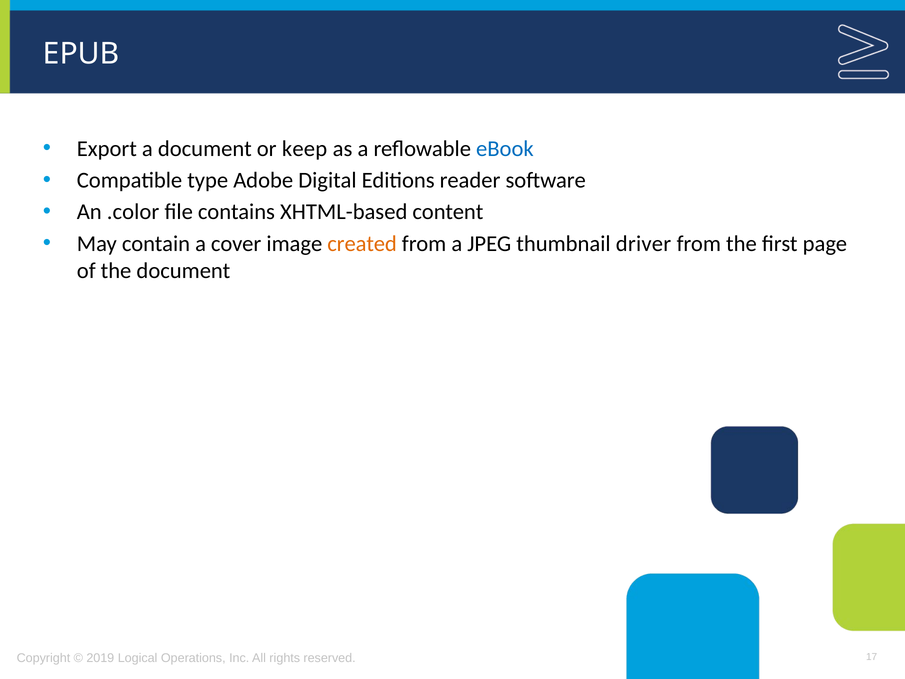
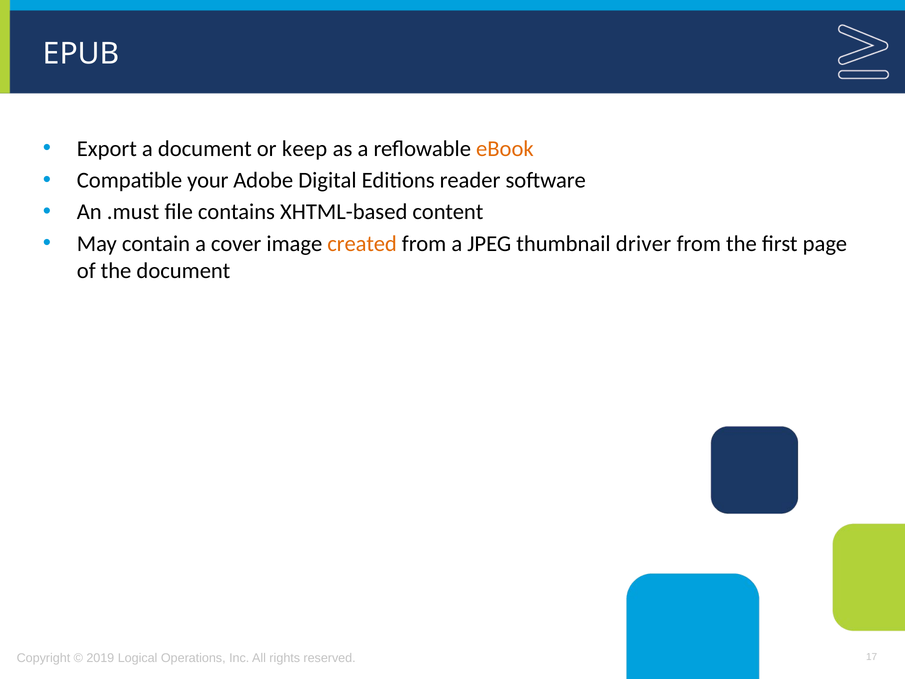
eBook colour: blue -> orange
type: type -> your
.color: .color -> .must
